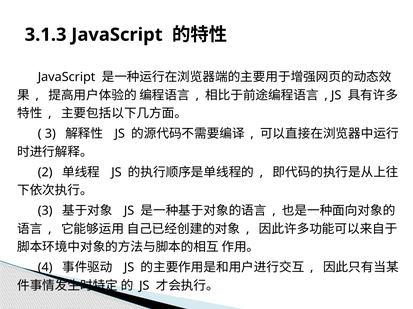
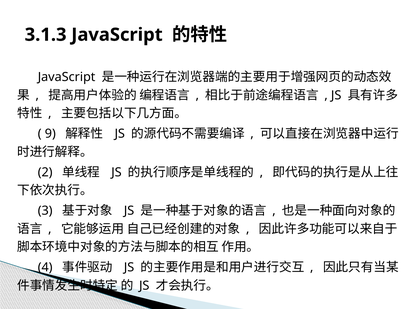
3 at (50, 134): 3 -> 9
